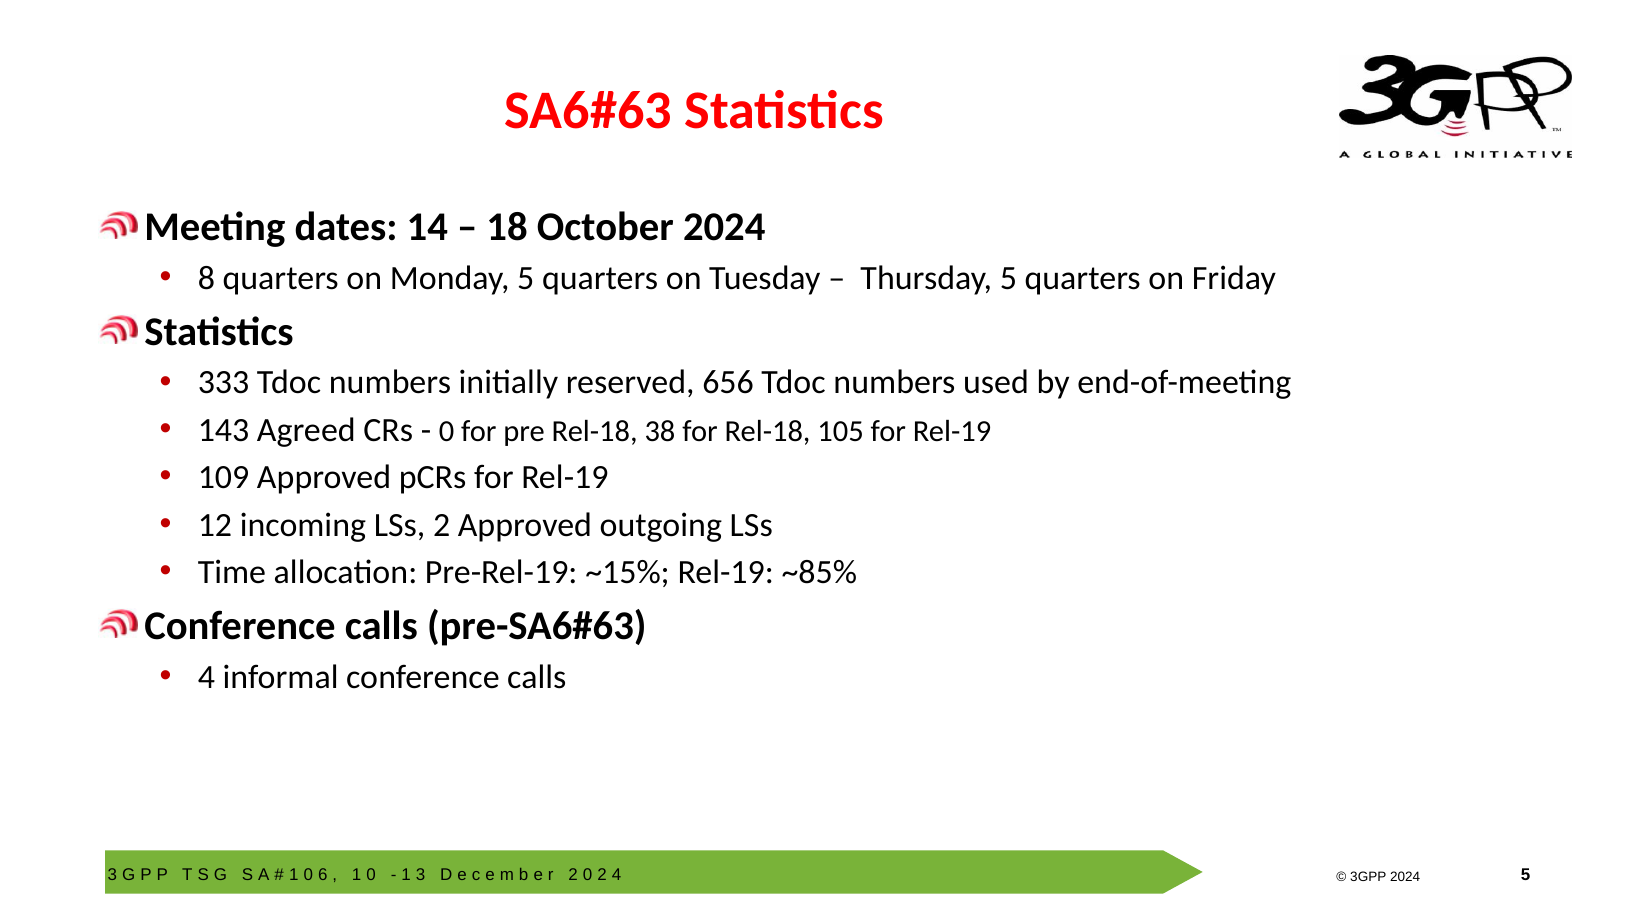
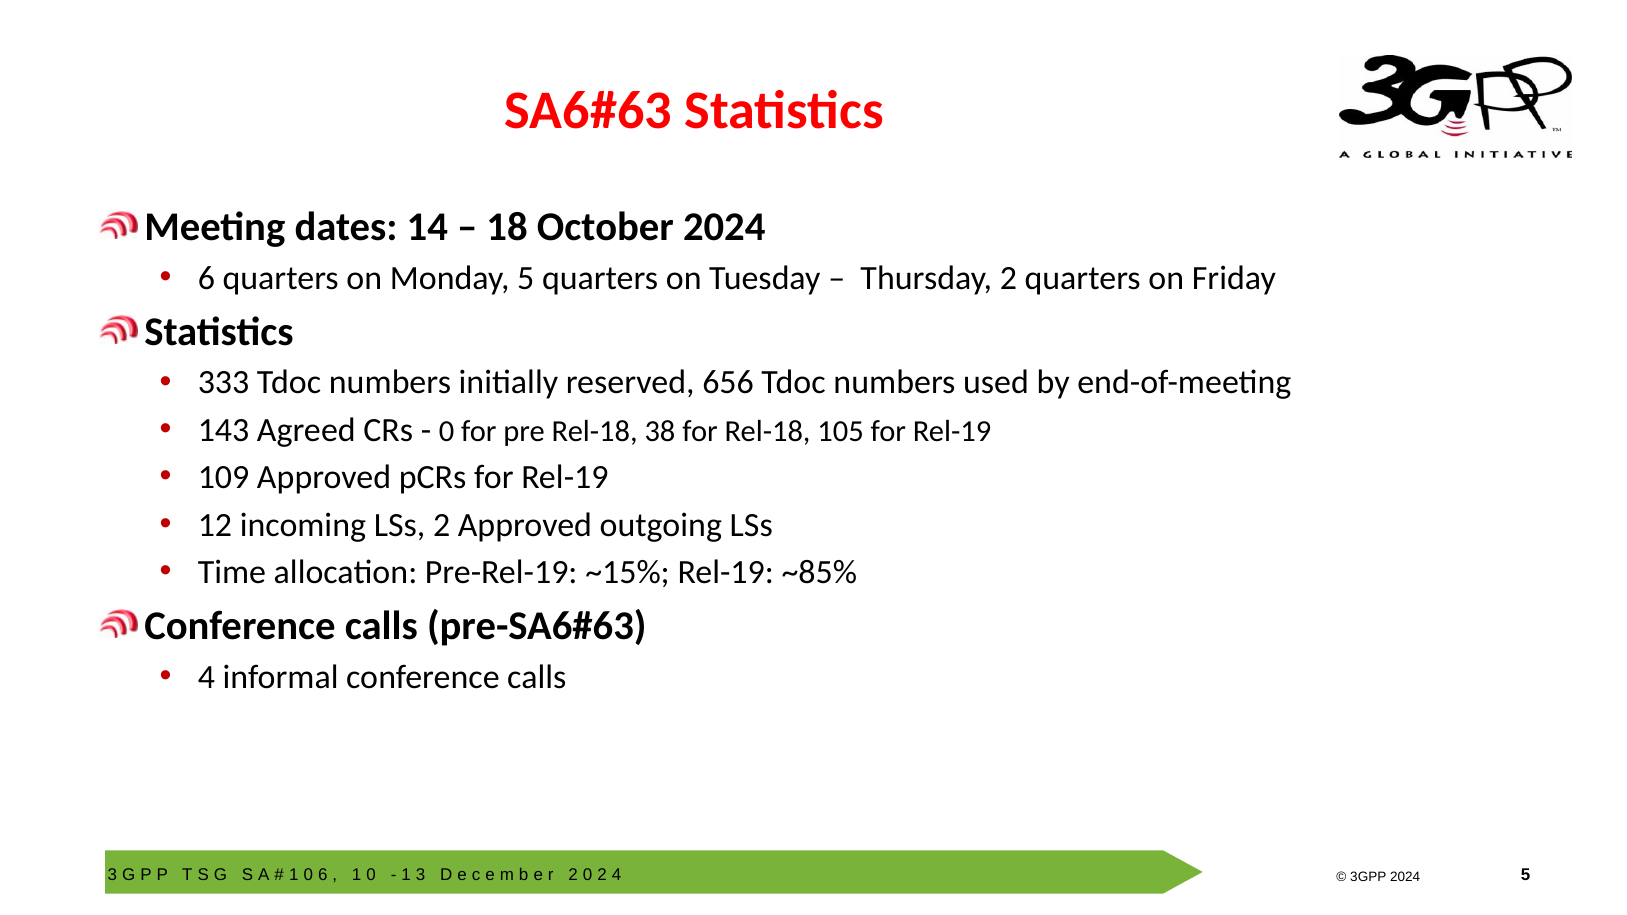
8 at (206, 278): 8 -> 6
Thursday 5: 5 -> 2
